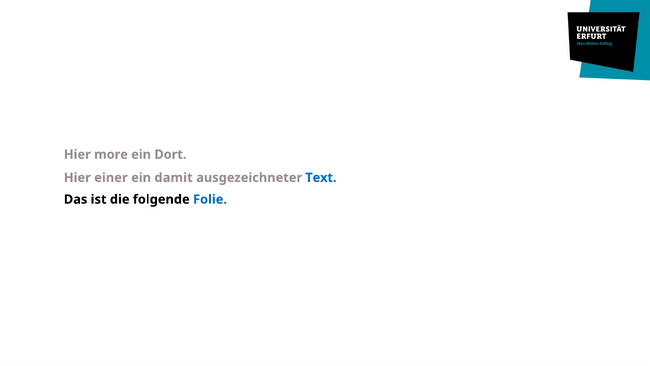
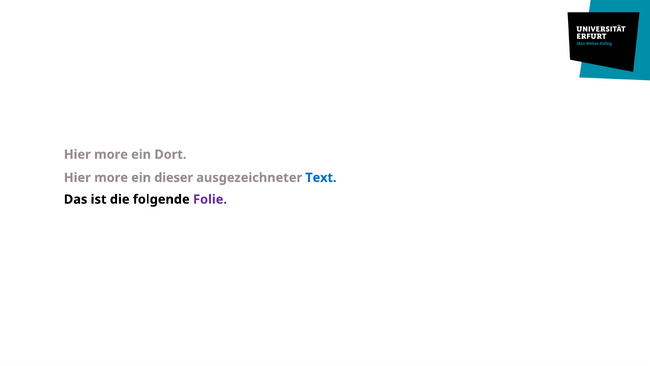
einer at (111, 177): einer -> more
damit: damit -> dieser
Folie colour: blue -> purple
